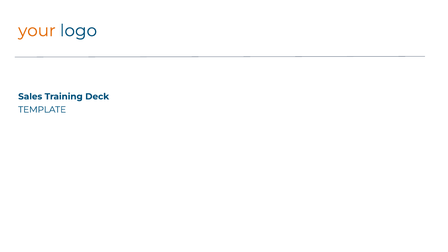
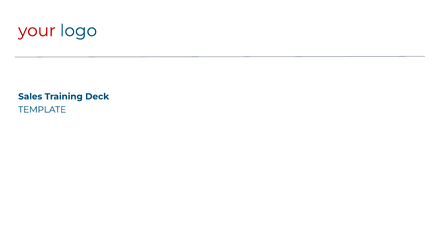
your colour: orange -> red
